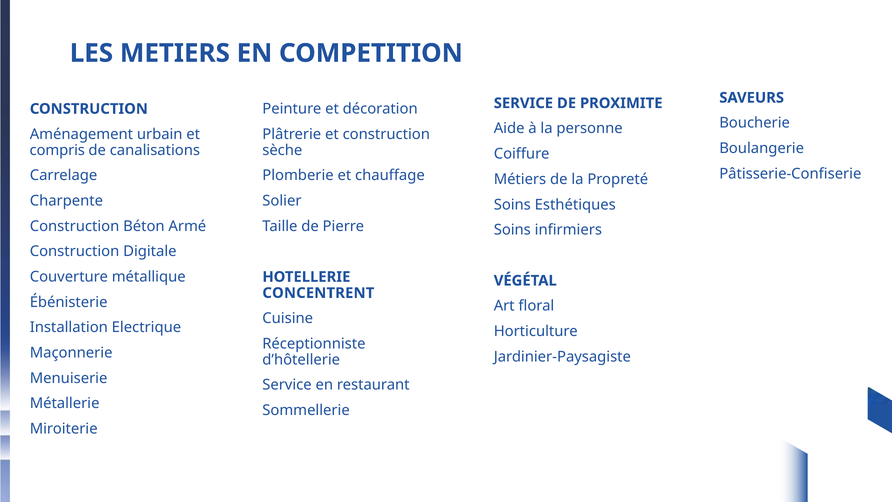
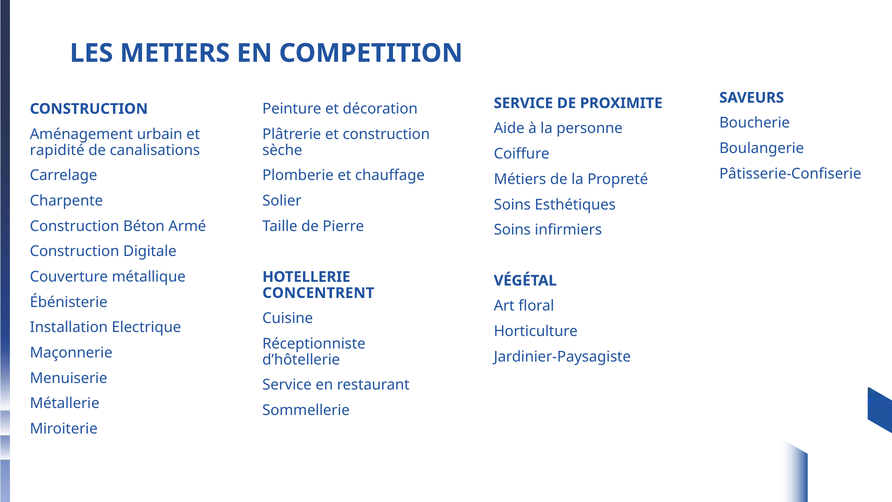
compris: compris -> rapidité
